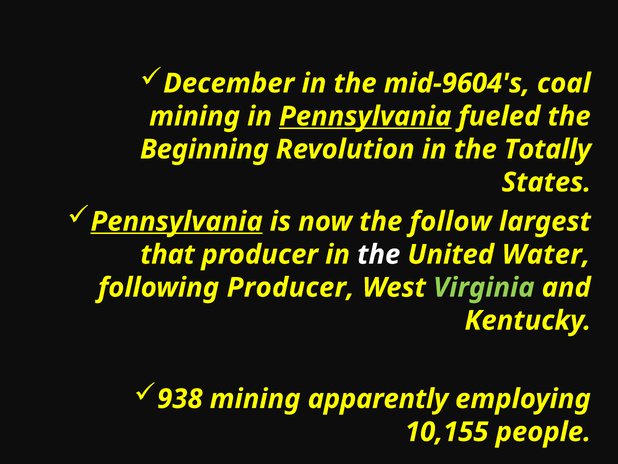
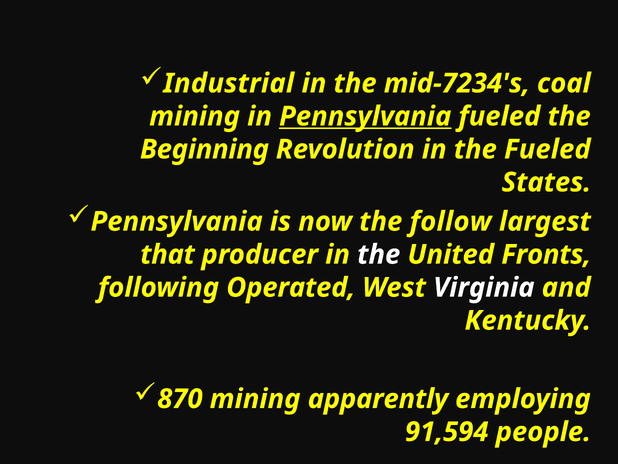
December: December -> Industrial
mid-9604's: mid-9604's -> mid-7234's
the Totally: Totally -> Fueled
Pennsylvania at (177, 221) underline: present -> none
Water: Water -> Fronts
following Producer: Producer -> Operated
Virginia colour: light green -> white
938: 938 -> 870
10,155: 10,155 -> 91,594
